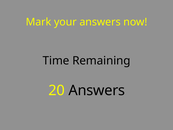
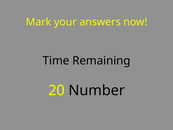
20 Answers: Answers -> Number
